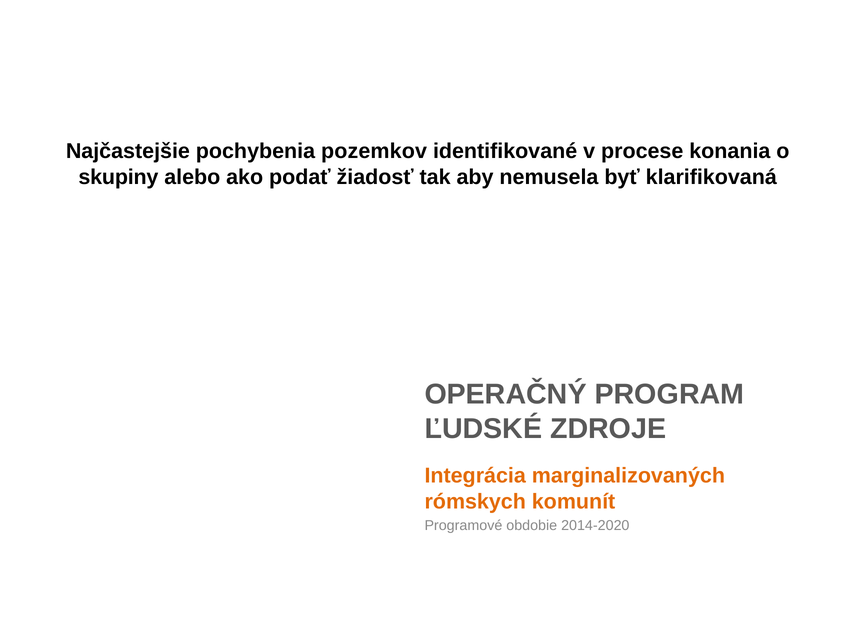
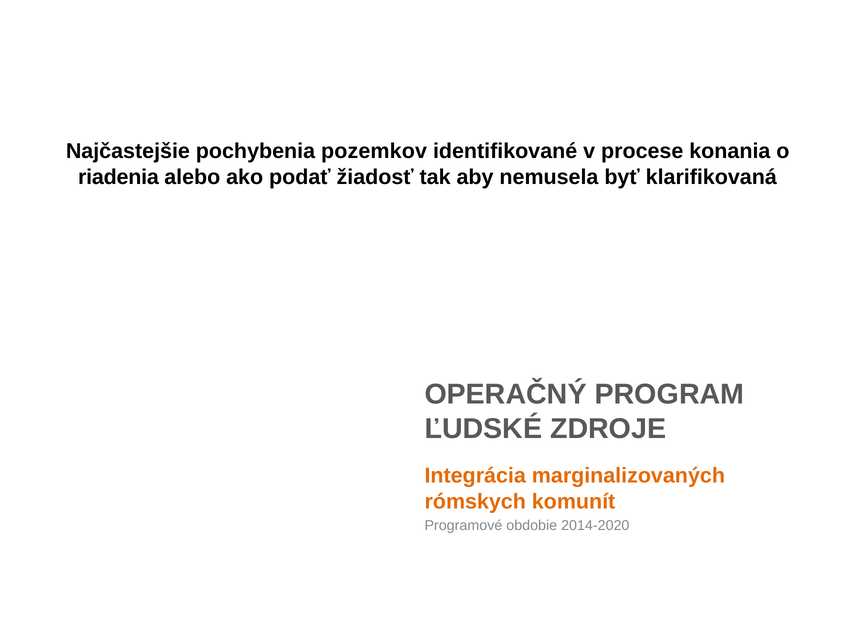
skupiny: skupiny -> riadenia
